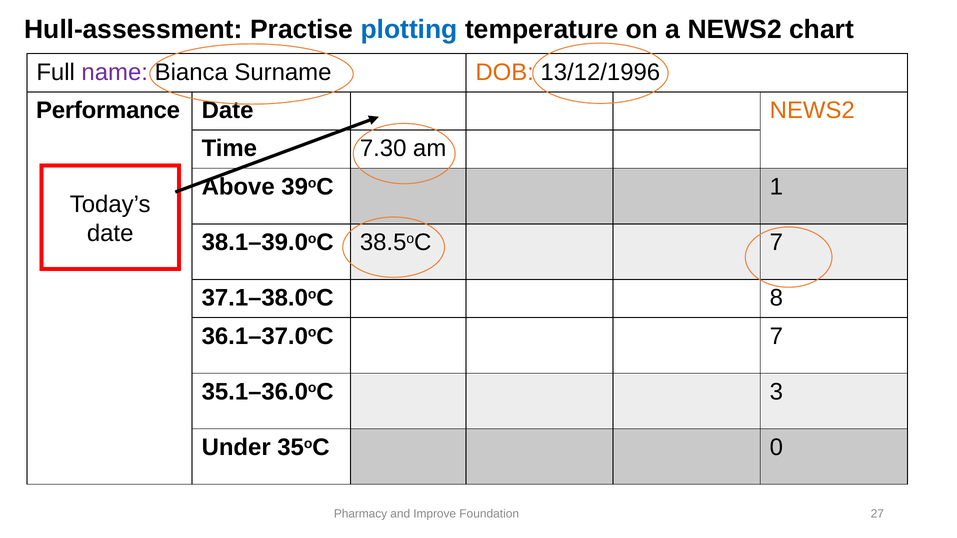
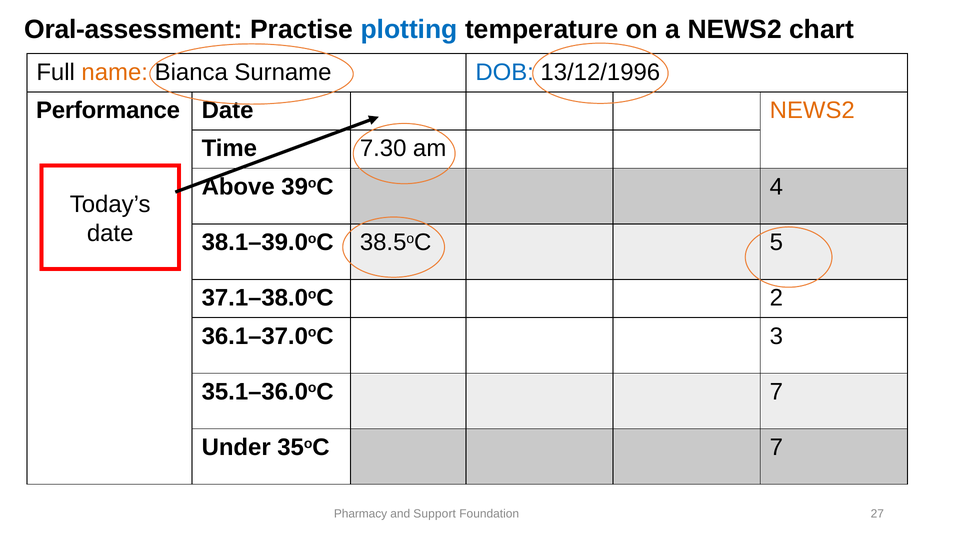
Hull-assessment: Hull-assessment -> Oral-assessment
name colour: purple -> orange
DOB colour: orange -> blue
1: 1 -> 4
38.5oC 7: 7 -> 5
8: 8 -> 2
36.1–37.0oC 7: 7 -> 3
35.1–36.0oC 3: 3 -> 7
35oC 0: 0 -> 7
Improve: Improve -> Support
